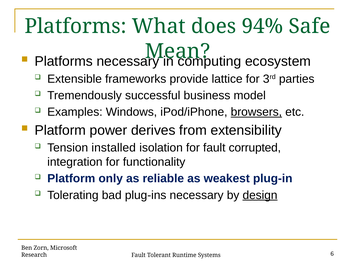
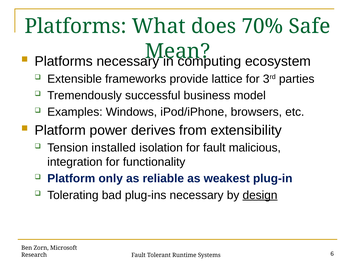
94%: 94% -> 70%
browsers underline: present -> none
corrupted: corrupted -> malicious
